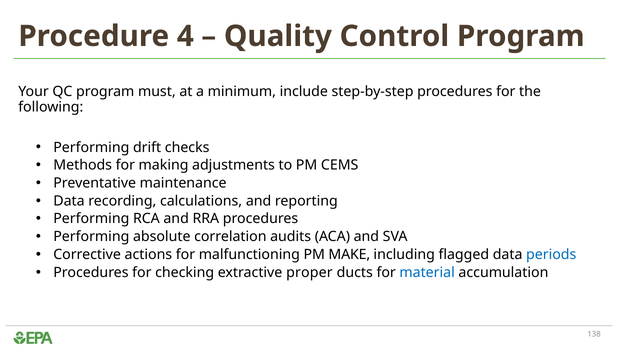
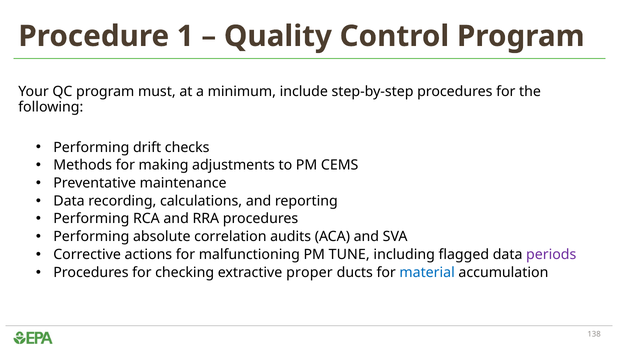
4: 4 -> 1
MAKE: MAKE -> TUNE
periods colour: blue -> purple
